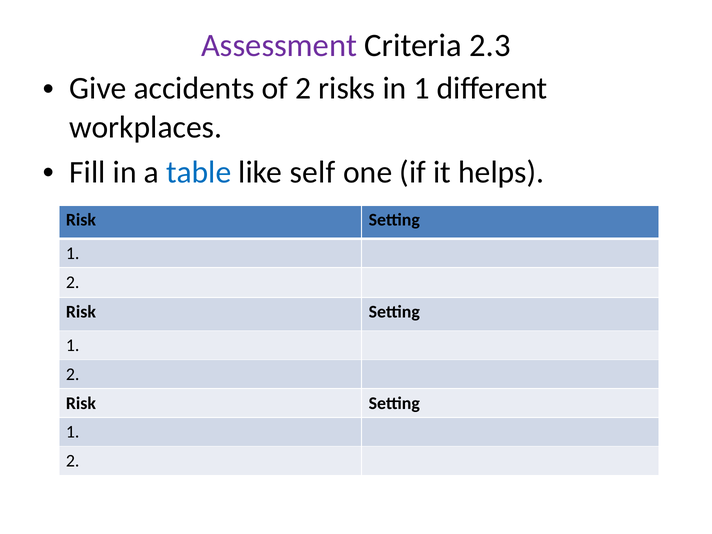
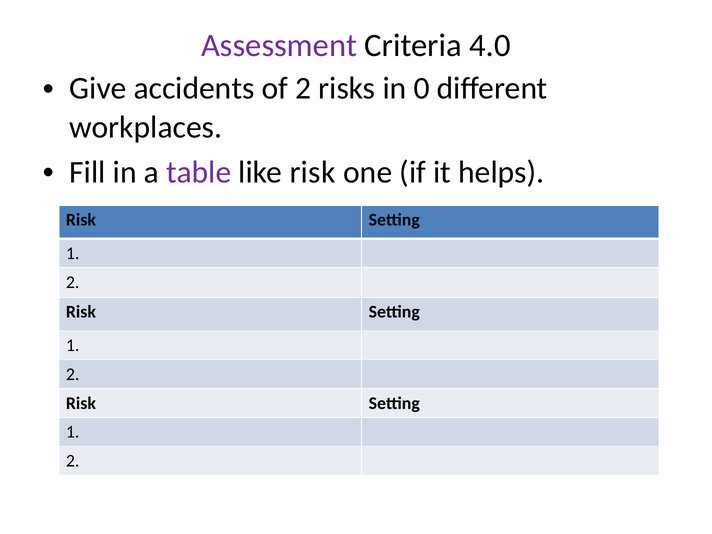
2.3: 2.3 -> 4.0
in 1: 1 -> 0
table colour: blue -> purple
like self: self -> risk
